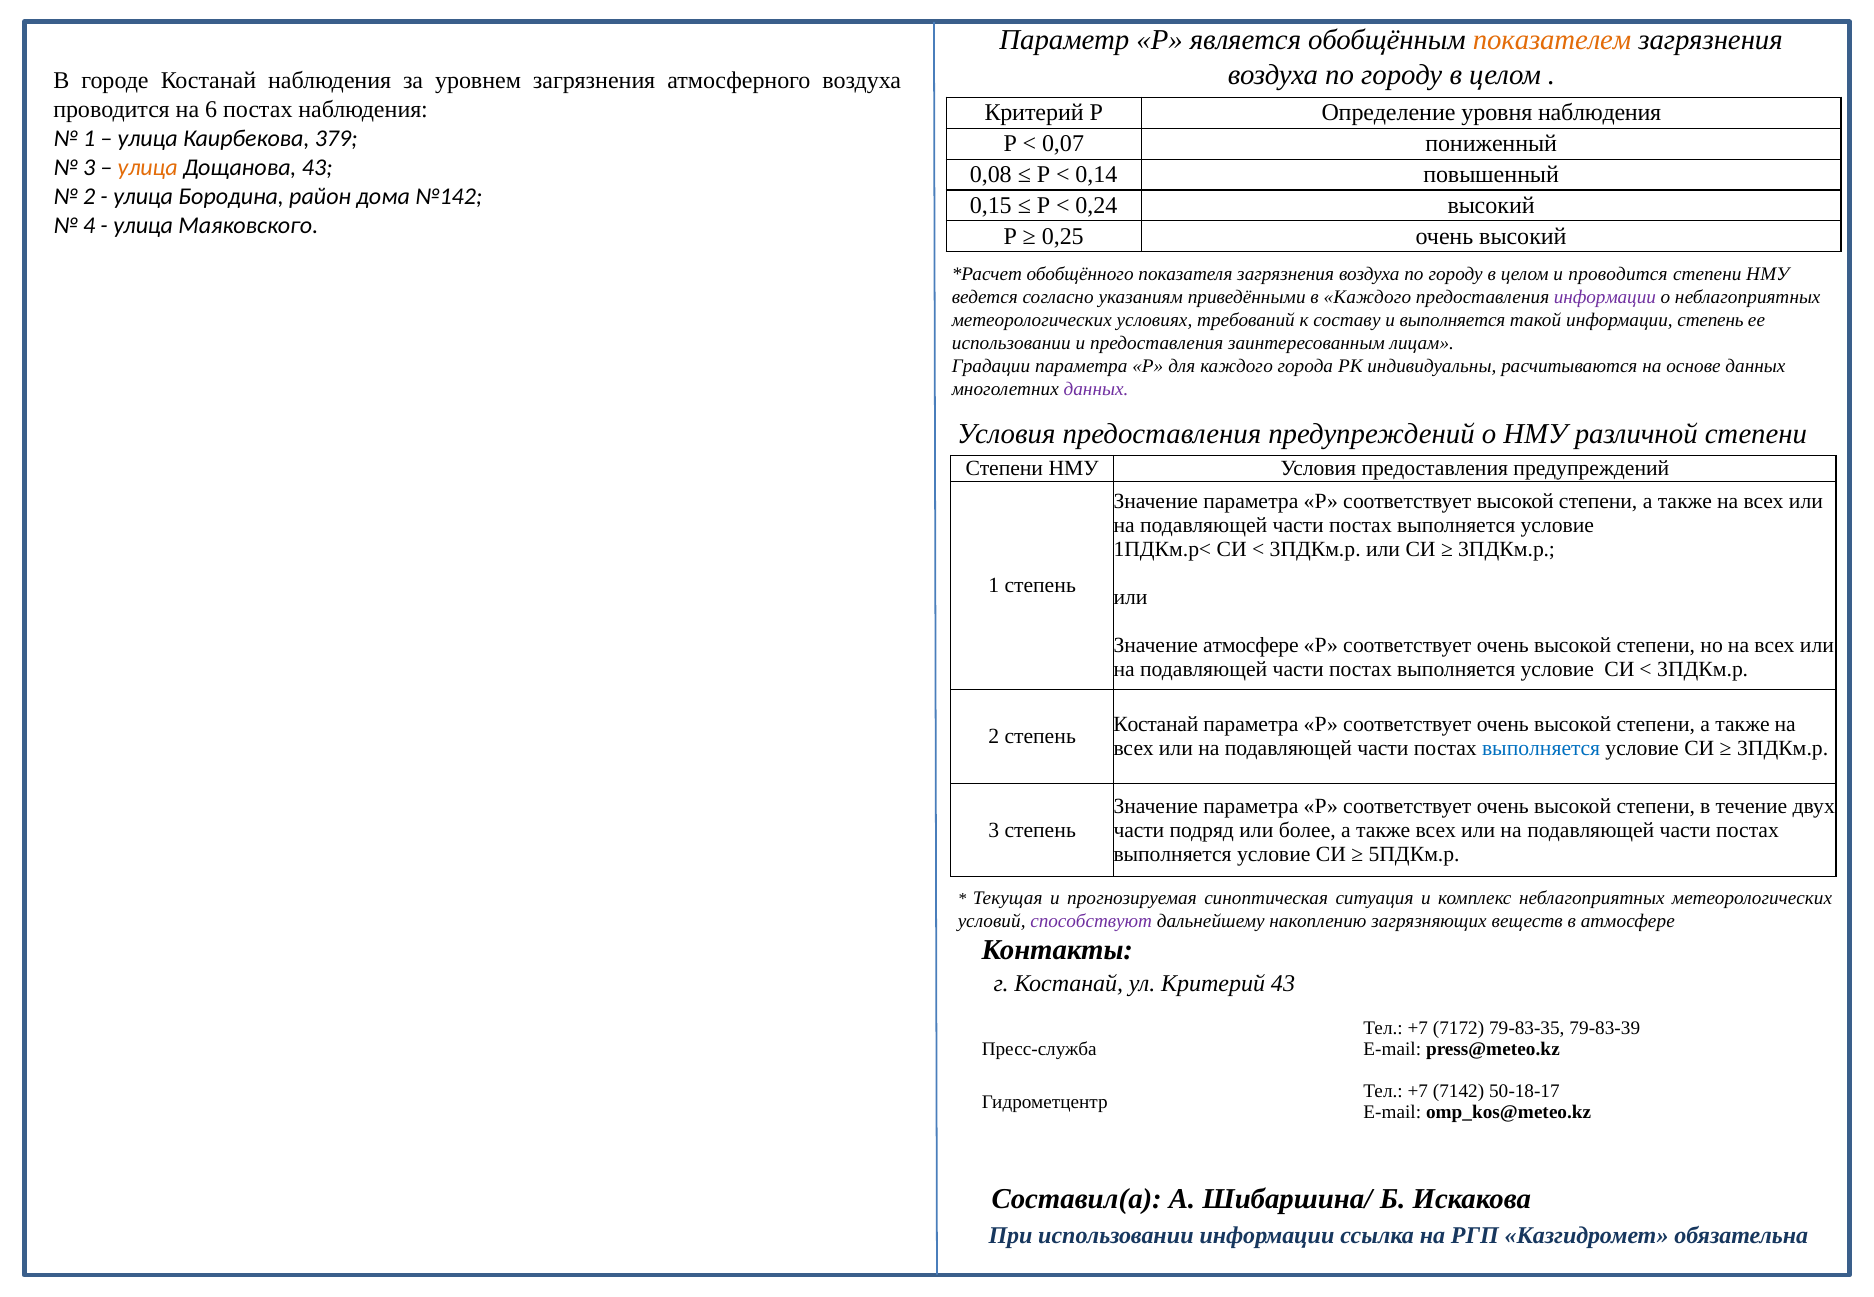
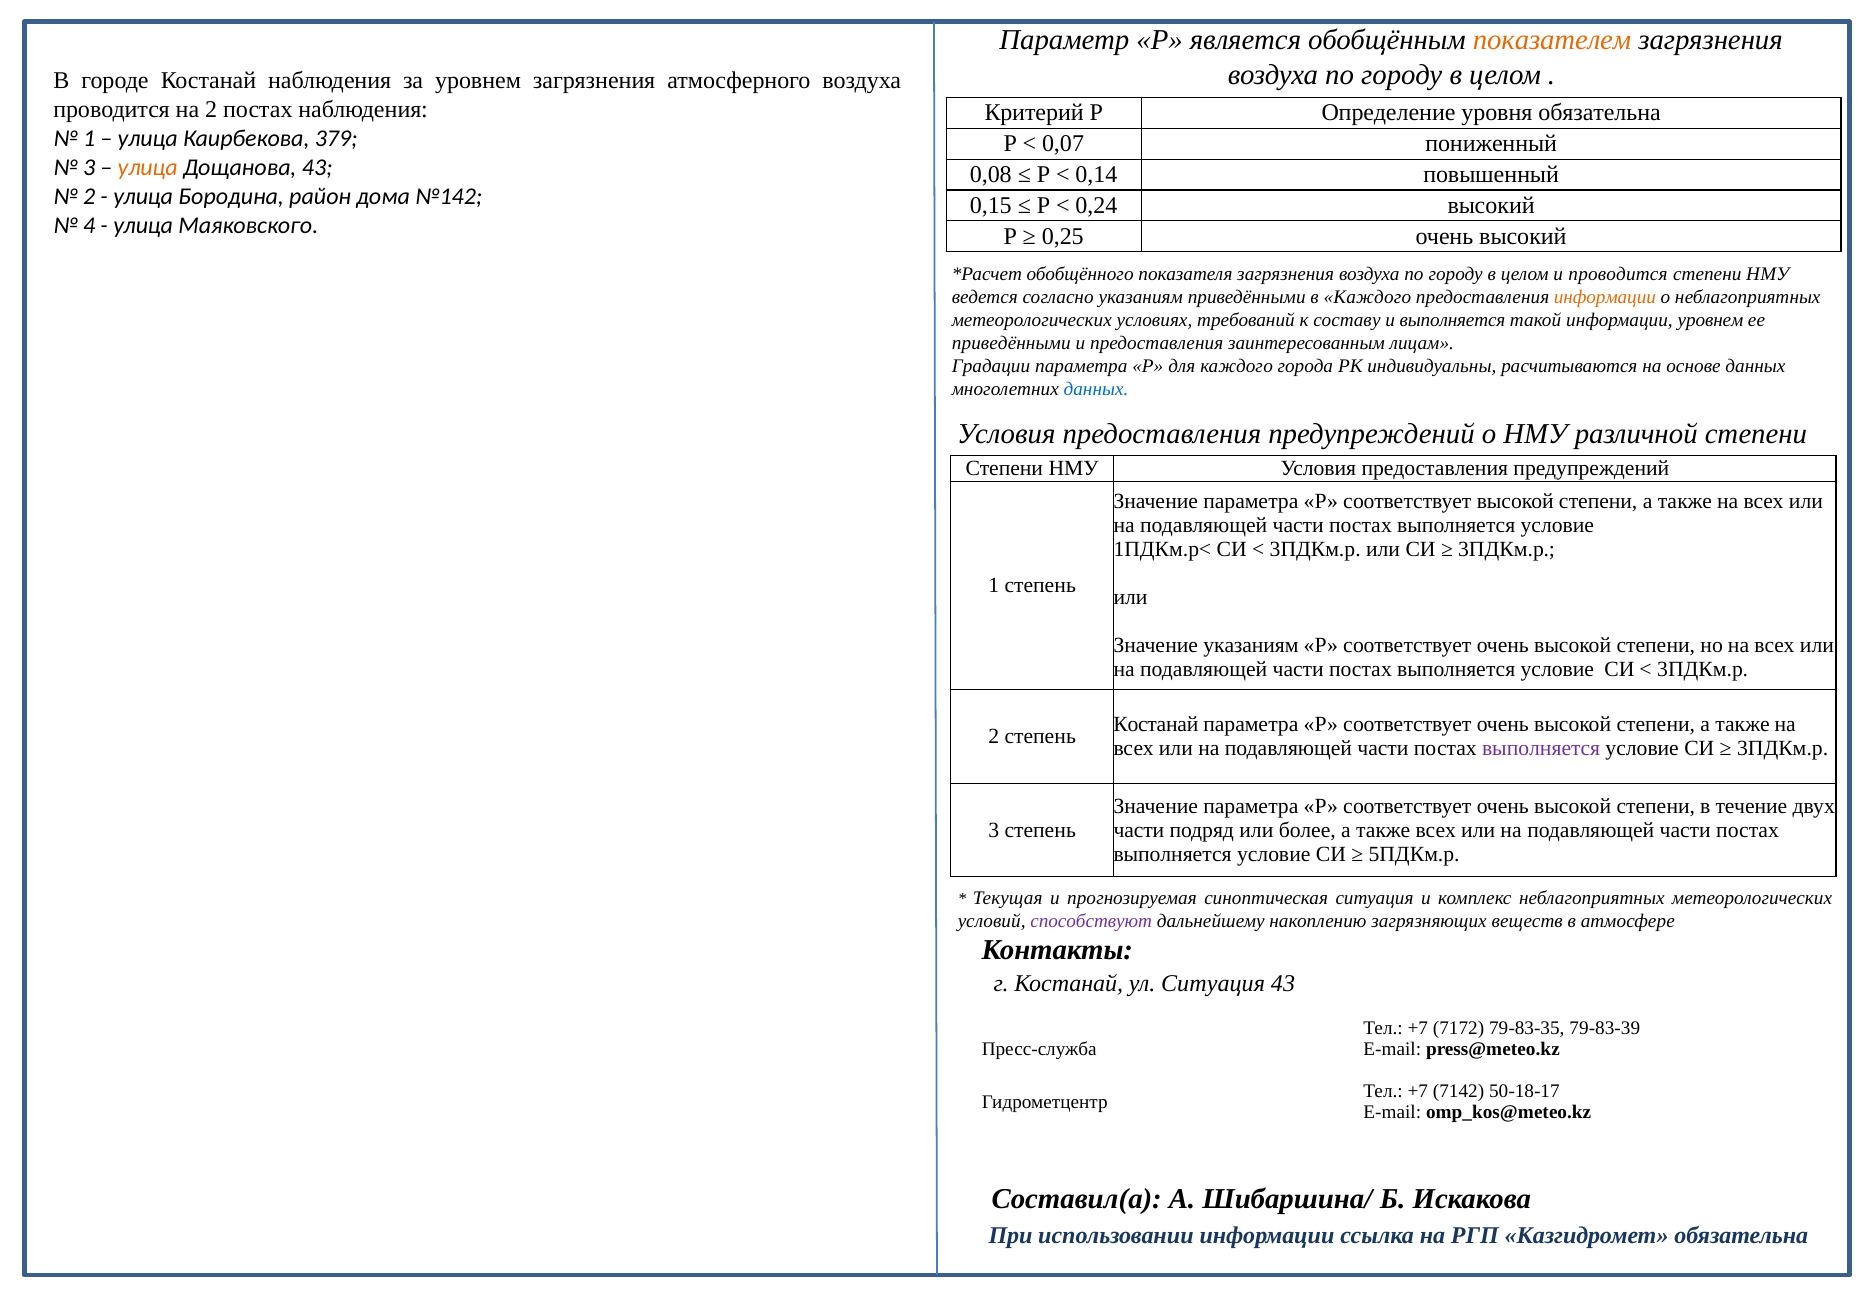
на 6: 6 -> 2
уровня наблюдения: наблюдения -> обязательна
информации at (1605, 297) colour: purple -> orange
информации степень: степень -> уровнем
использовании at (1011, 343): использовании -> приведёнными
данных at (1096, 389) colour: purple -> blue
Значение атмосфере: атмосфере -> указаниям
выполняется at (1541, 749) colour: blue -> purple
ул Критерий: Критерий -> Ситуация
